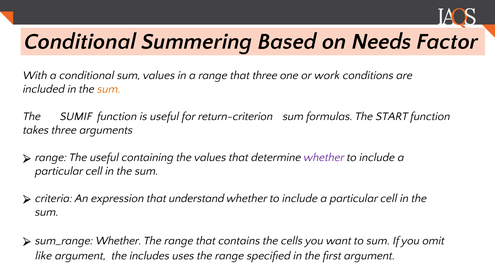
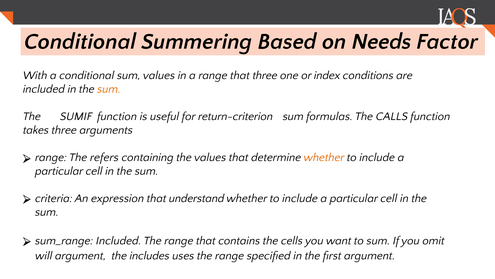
work: work -> index
START: START -> CALLS
The useful: useful -> refers
whether at (324, 157) colour: purple -> orange
sum_range Whether: Whether -> Included
like: like -> will
